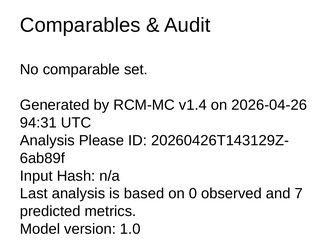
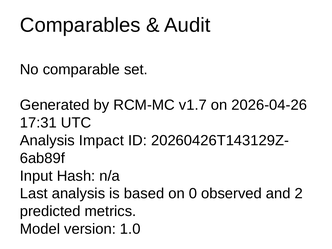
v1.4: v1.4 -> v1.7
94:31: 94:31 -> 17:31
Please: Please -> Impact
7: 7 -> 2
